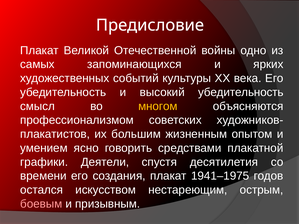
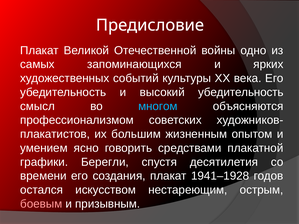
многом colour: yellow -> light blue
Деятели: Деятели -> Берегли
1941–1975: 1941–1975 -> 1941–1928
